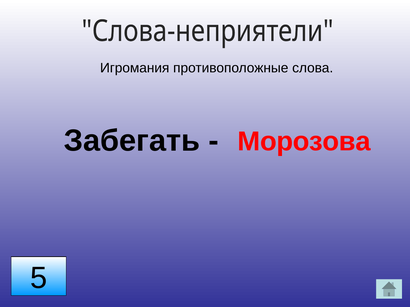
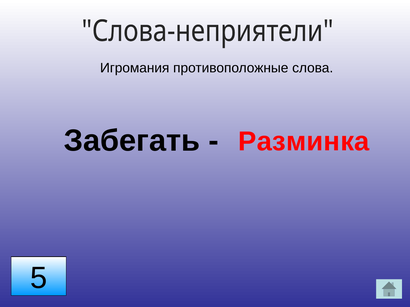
Морозова: Морозова -> Разминка
